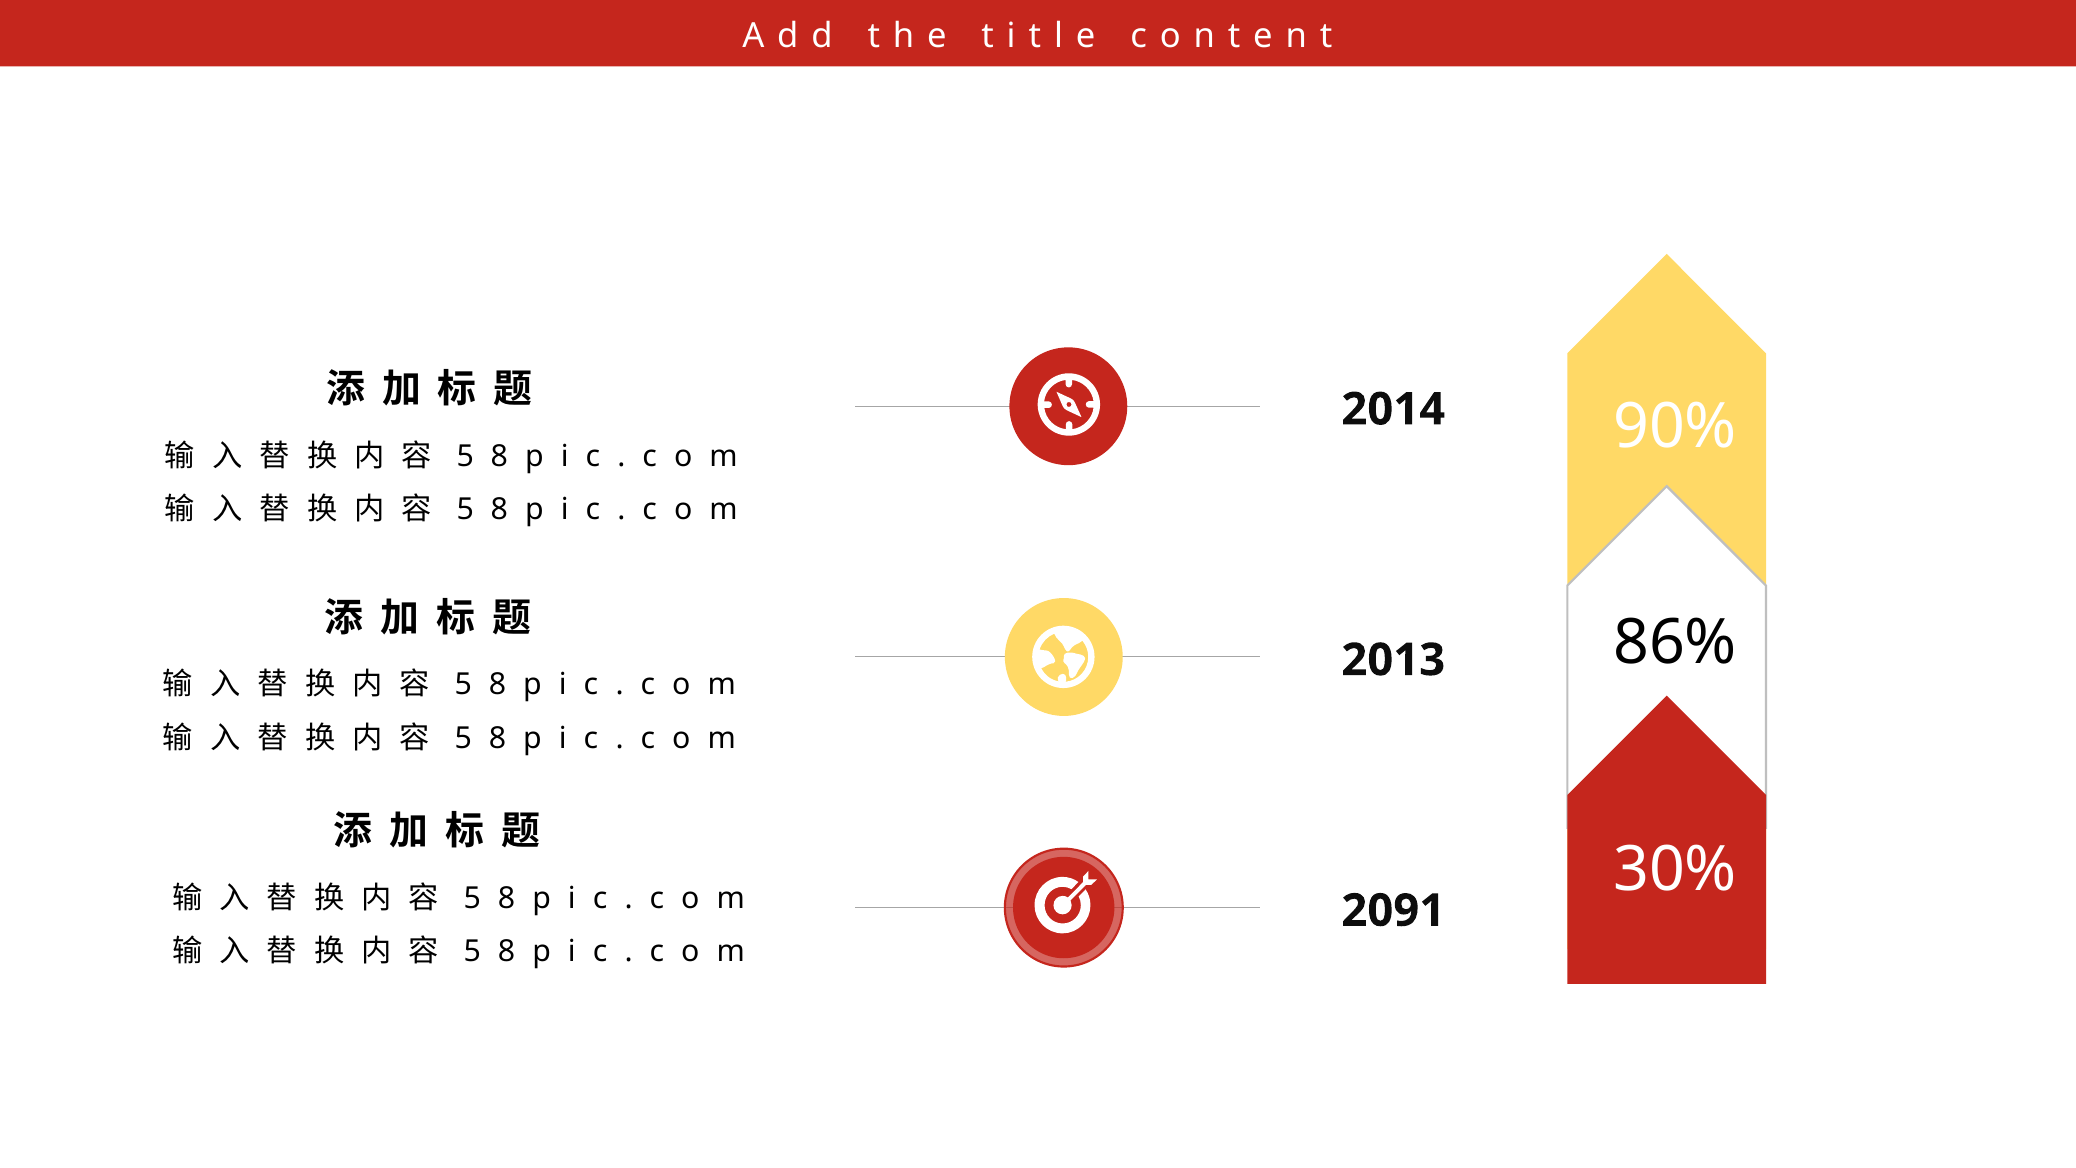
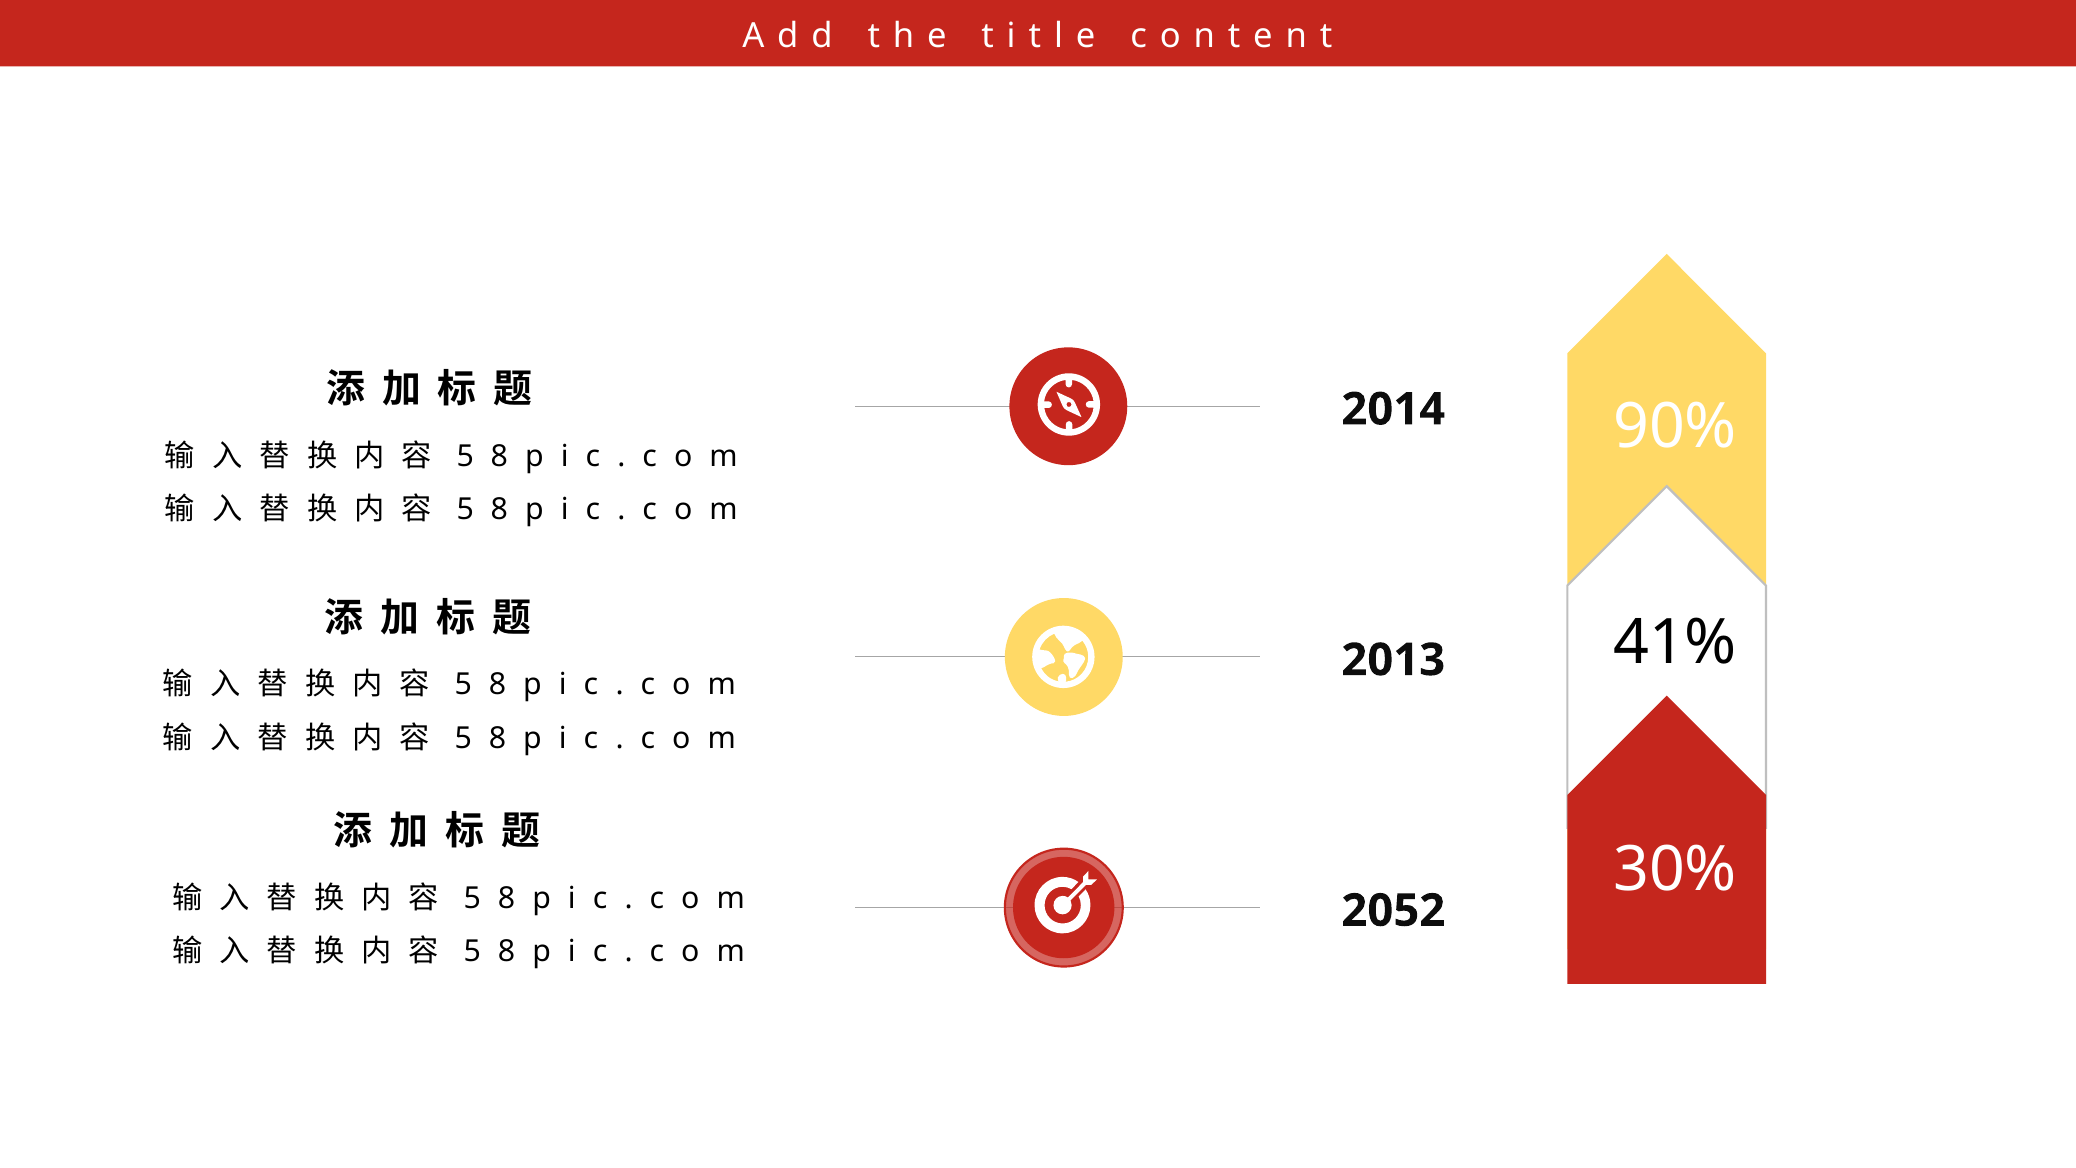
86%: 86% -> 41%
2091: 2091 -> 2052
